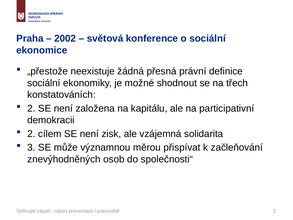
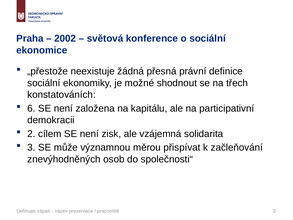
2 at (31, 108): 2 -> 6
